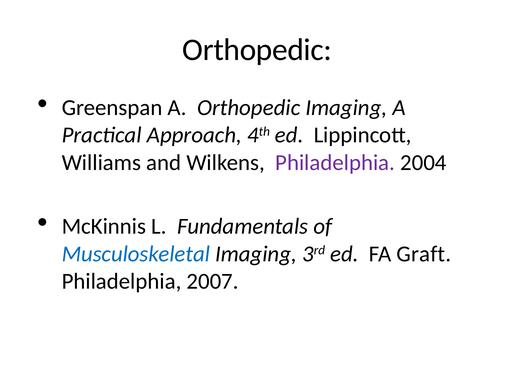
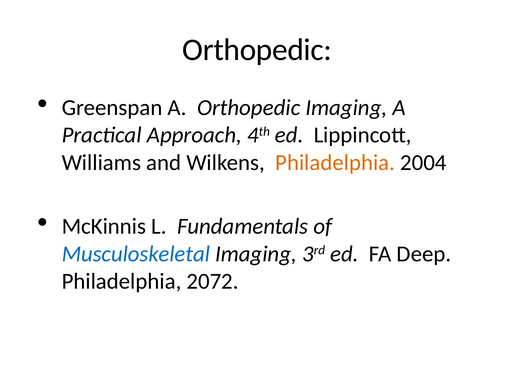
Philadelphia at (335, 163) colour: purple -> orange
Graft: Graft -> Deep
2007: 2007 -> 2072
